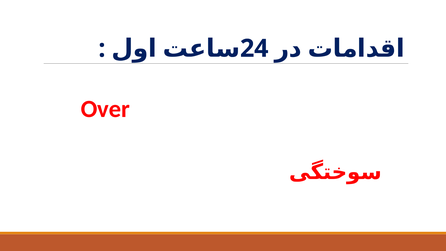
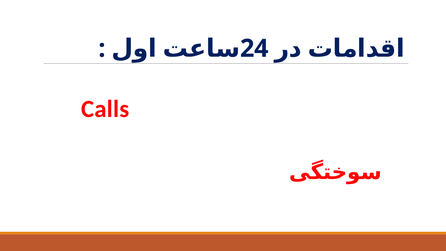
Over: Over -> Calls
